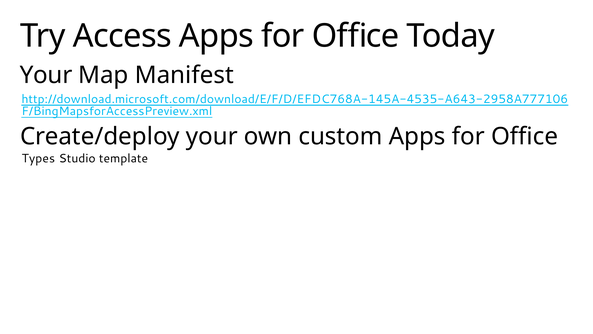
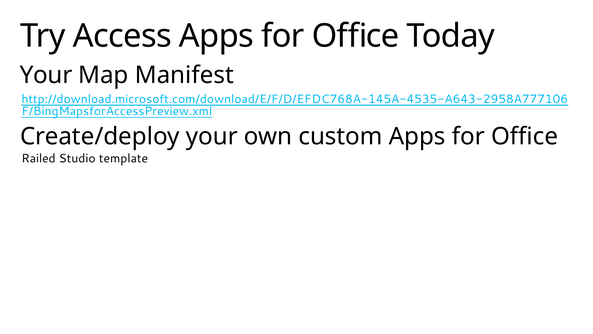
Types: Types -> Railed
